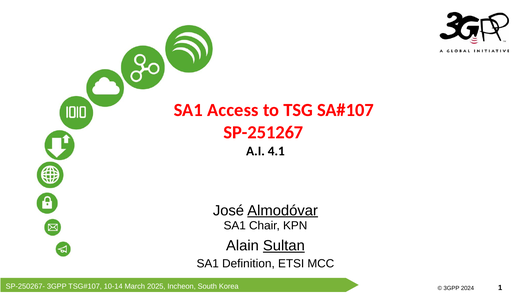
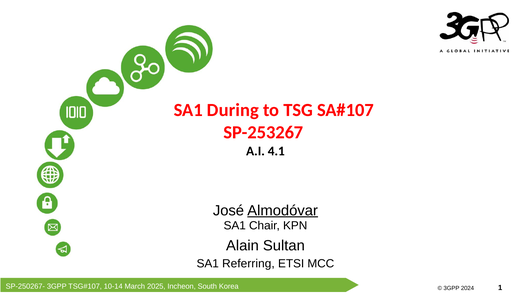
Access: Access -> During
SP-251267: SP-251267 -> SP-253267
Sultan underline: present -> none
Definition: Definition -> Referring
